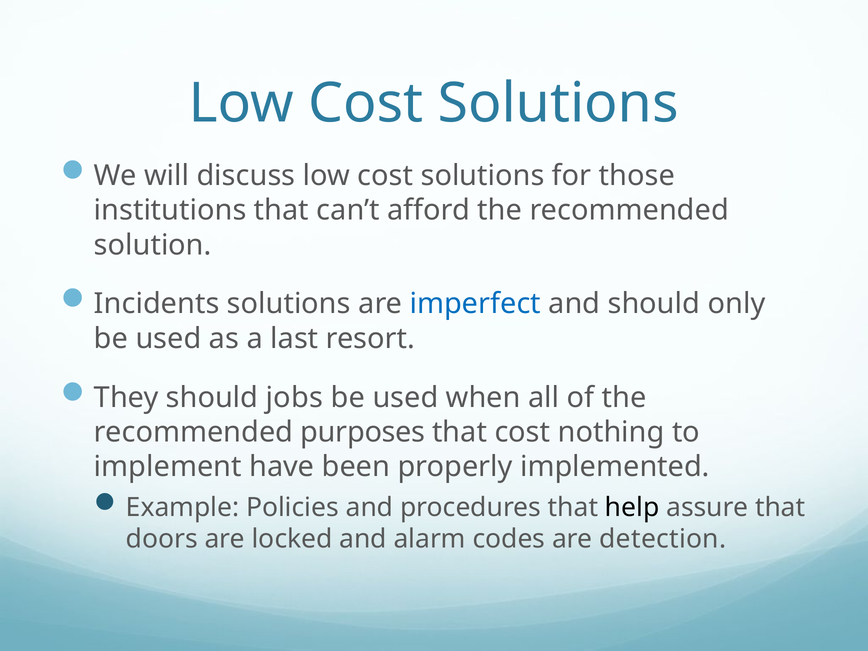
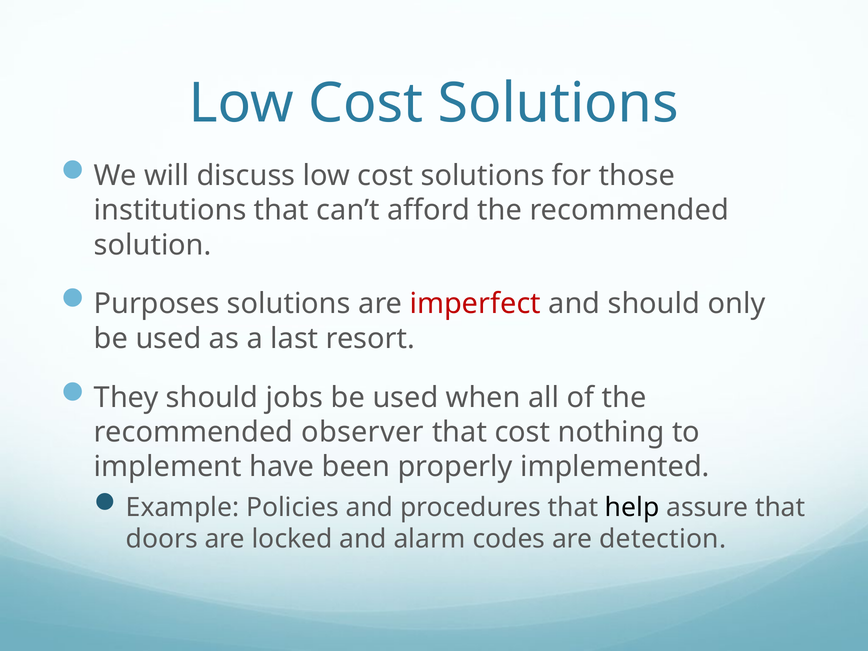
Incidents: Incidents -> Purposes
imperfect colour: blue -> red
purposes: purposes -> observer
